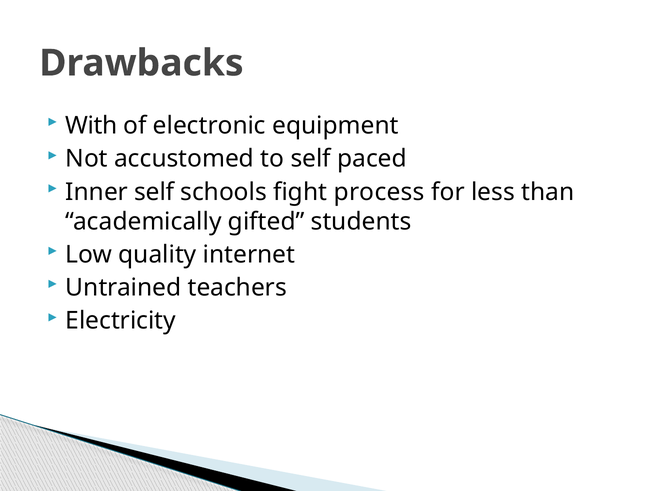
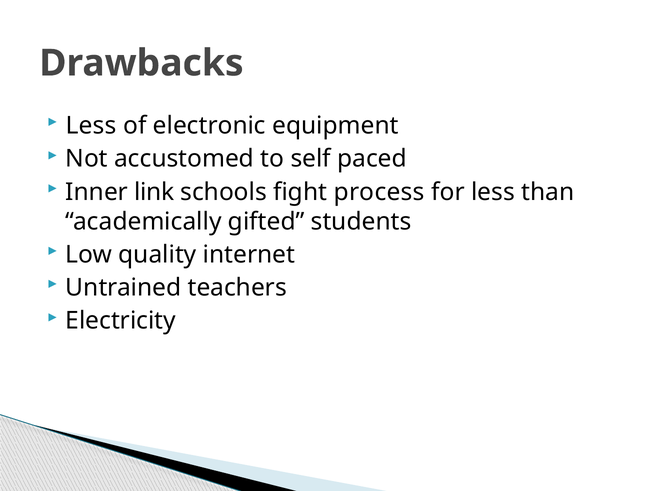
With at (91, 126): With -> Less
Inner self: self -> link
